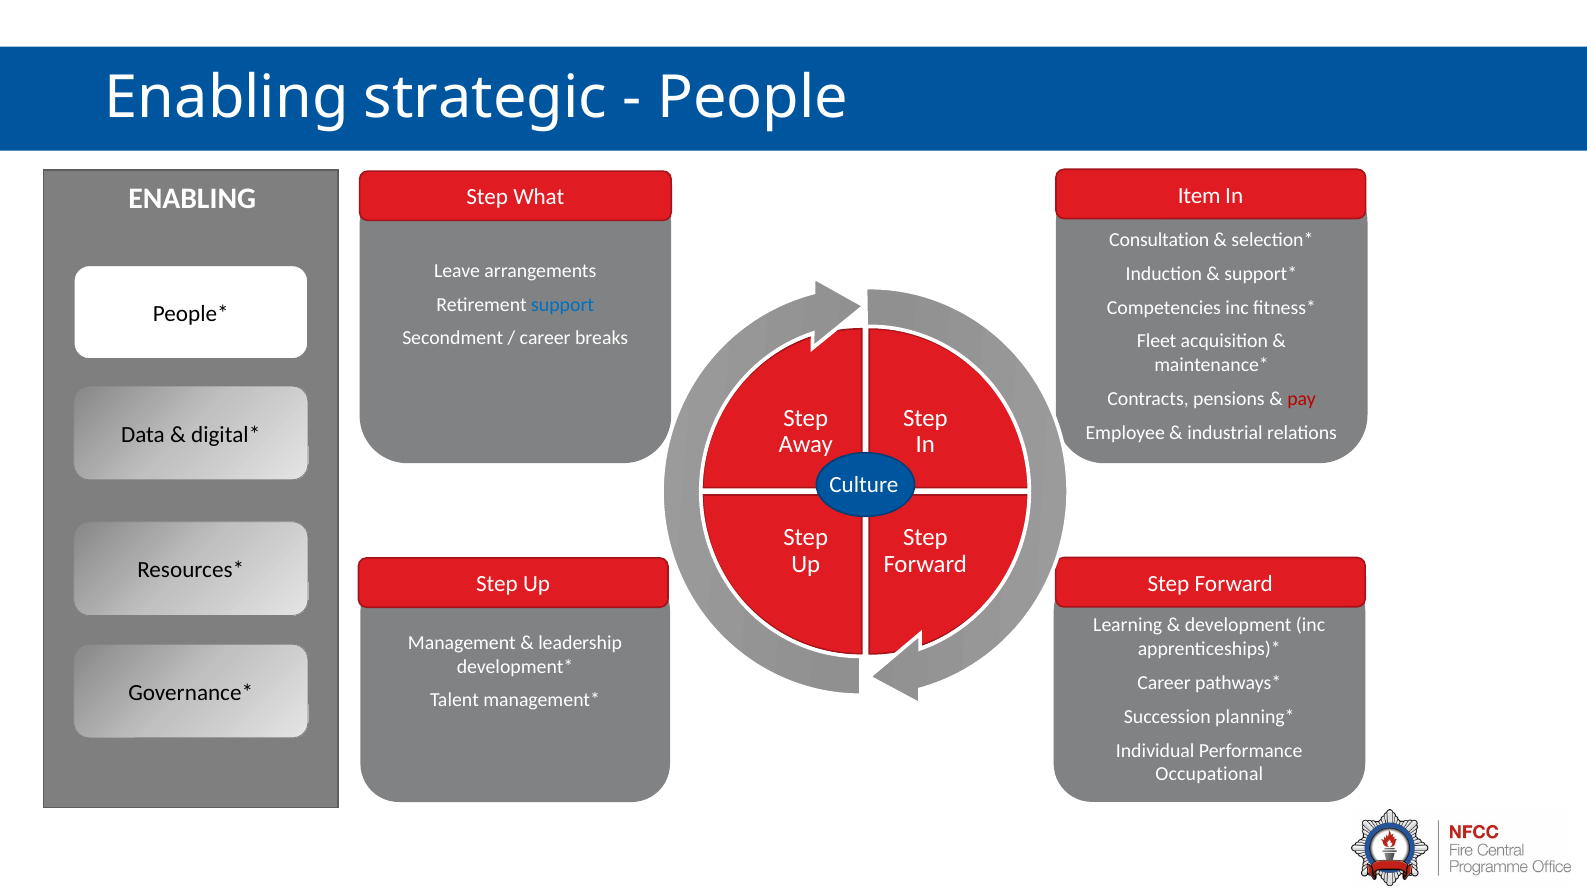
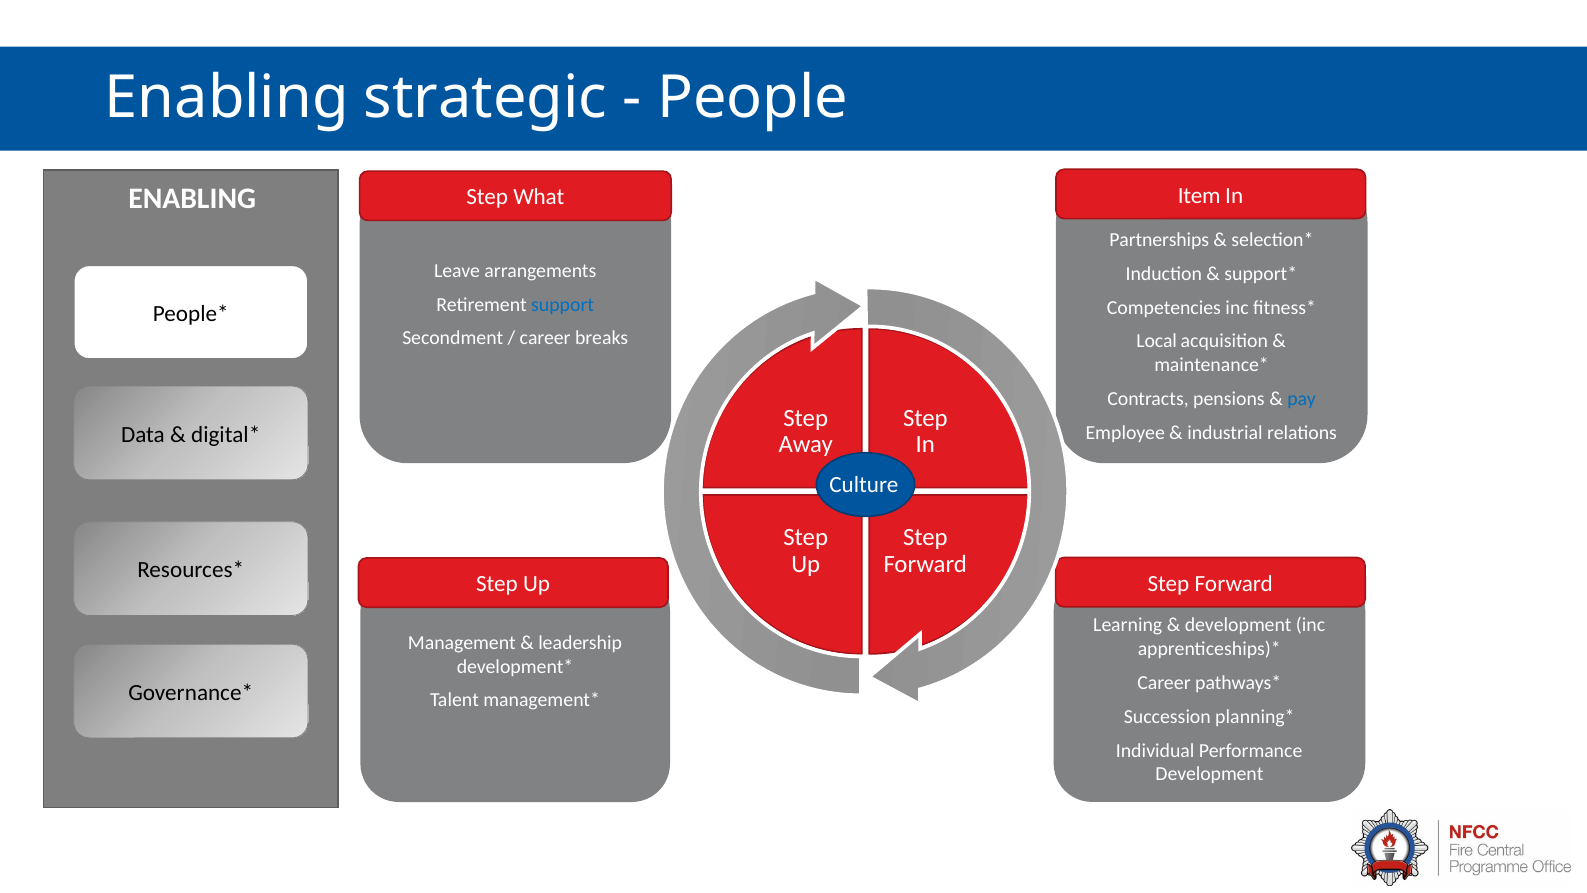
Consultation: Consultation -> Partnerships
Fleet: Fleet -> Local
pay colour: red -> blue
Occupational at (1209, 774): Occupational -> Development
